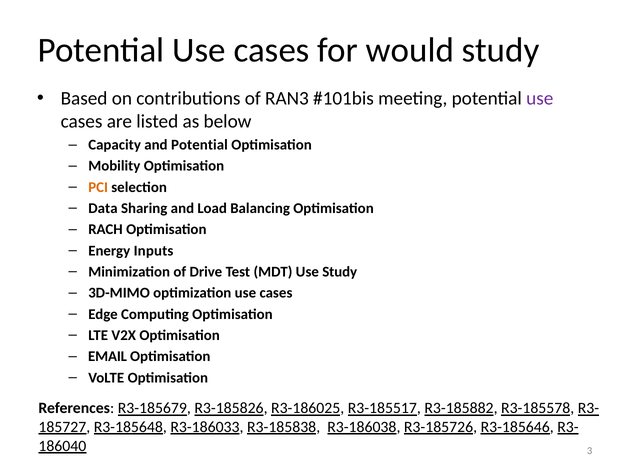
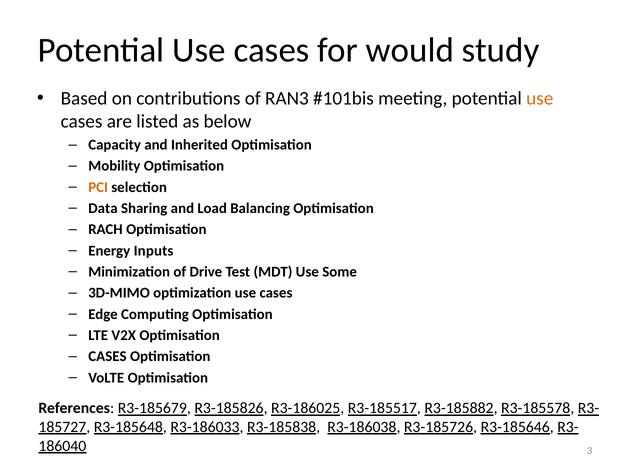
use at (540, 98) colour: purple -> orange
and Potential: Potential -> Inherited
Use Study: Study -> Some
EMAIL at (108, 357): EMAIL -> CASES
